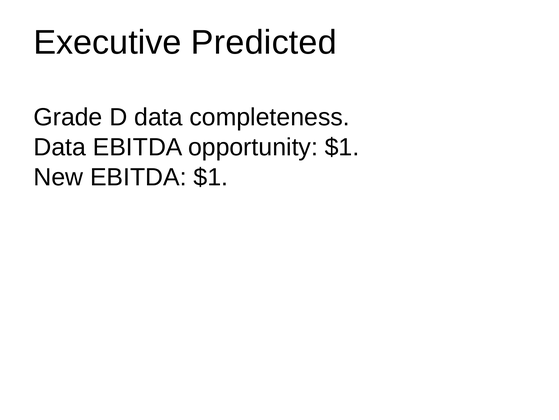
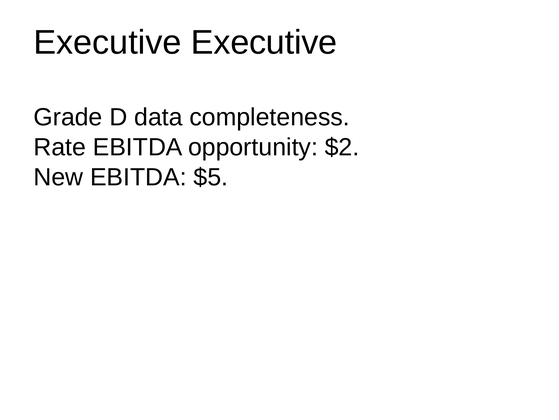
Executive Predicted: Predicted -> Executive
Data at (60, 147): Data -> Rate
opportunity $1: $1 -> $2
EBITDA $1: $1 -> $5
